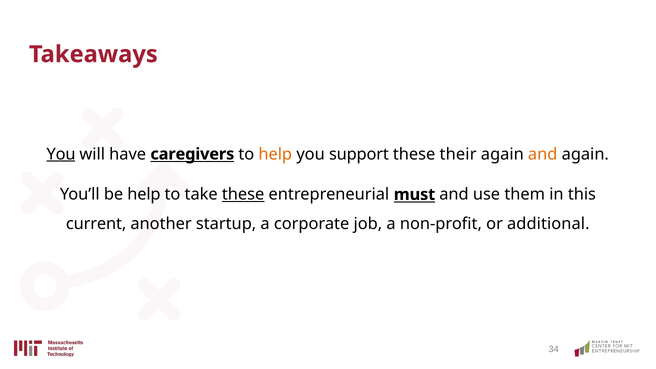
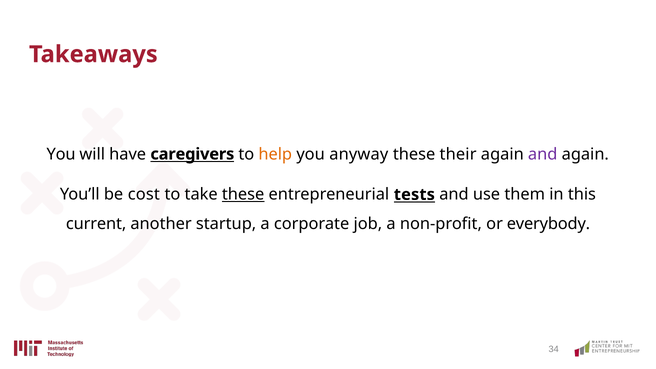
You at (61, 154) underline: present -> none
support: support -> anyway
and at (543, 154) colour: orange -> purple
be help: help -> cost
must: must -> tests
additional: additional -> everybody
